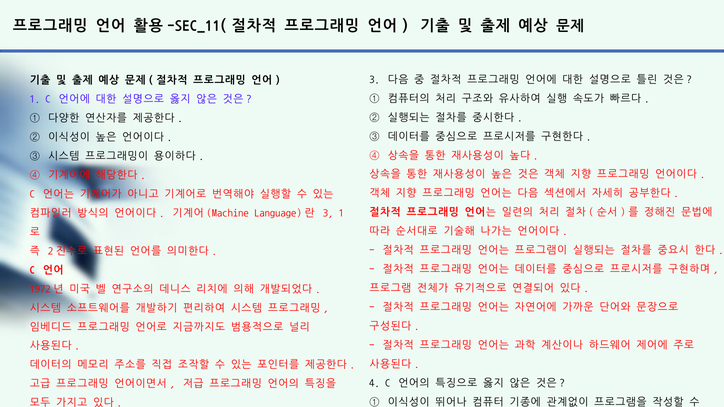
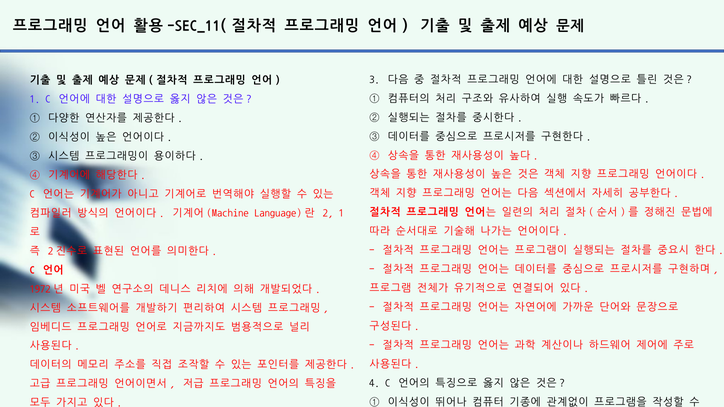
3 at (328, 213): 3 -> 2
